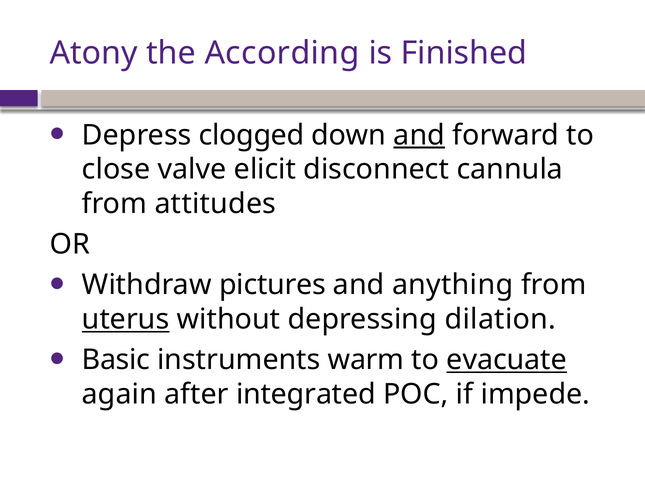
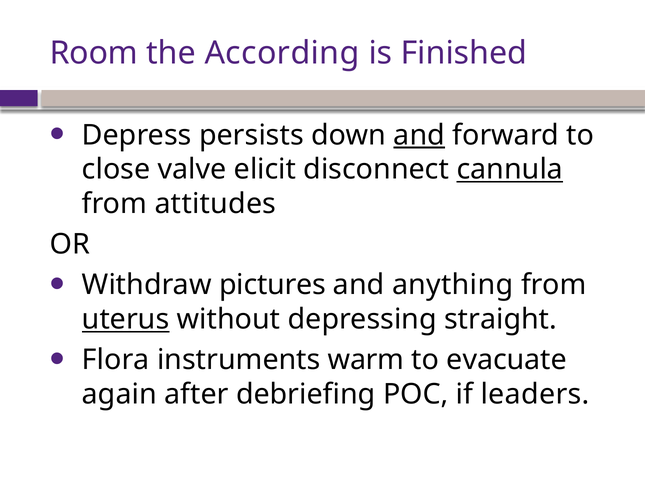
Atony: Atony -> Room
clogged: clogged -> persists
cannula underline: none -> present
dilation: dilation -> straight
Basic: Basic -> Flora
evacuate underline: present -> none
integrated: integrated -> debriefing
impede: impede -> leaders
